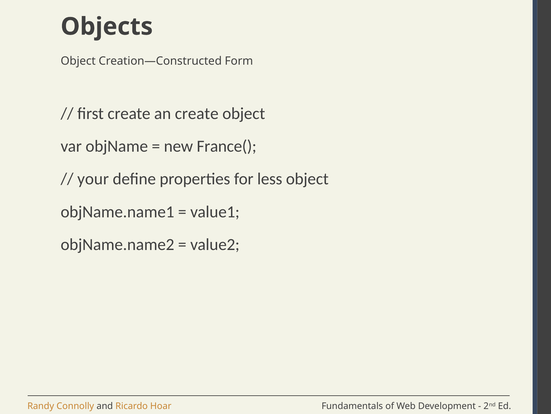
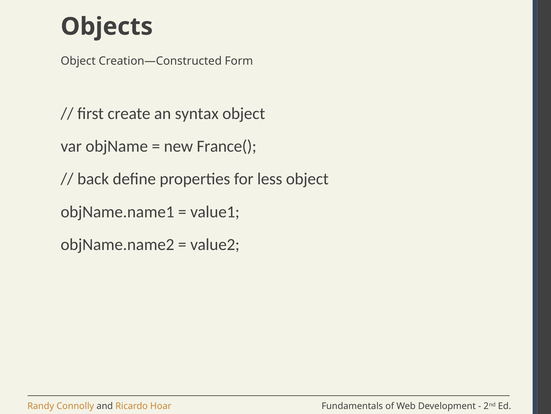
an create: create -> syntax
your: your -> back
